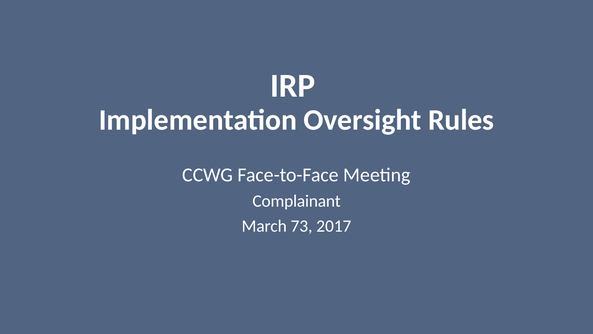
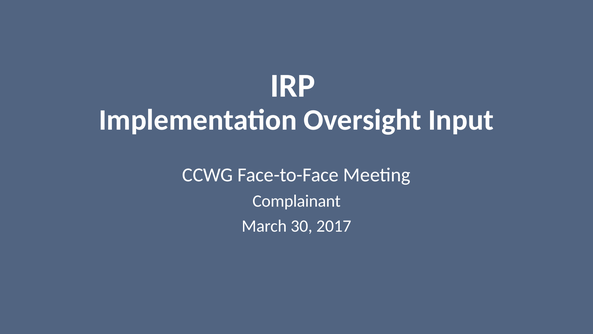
Rules: Rules -> Input
73: 73 -> 30
